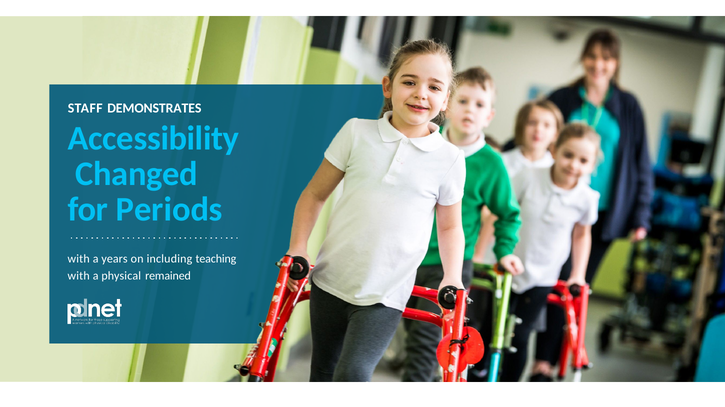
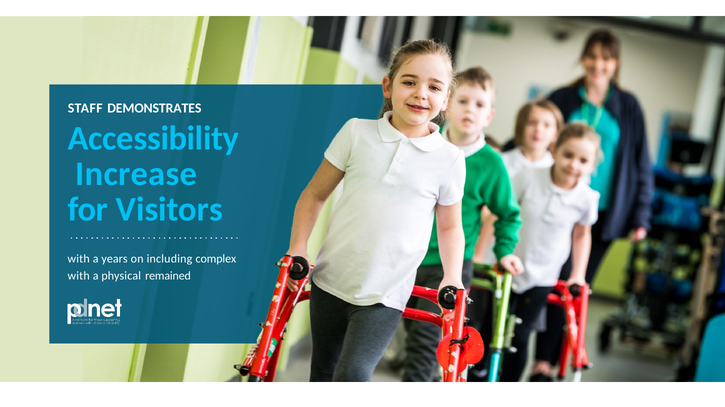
Changed: Changed -> Increase
Periods: Periods -> Visitors
teaching: teaching -> complex
